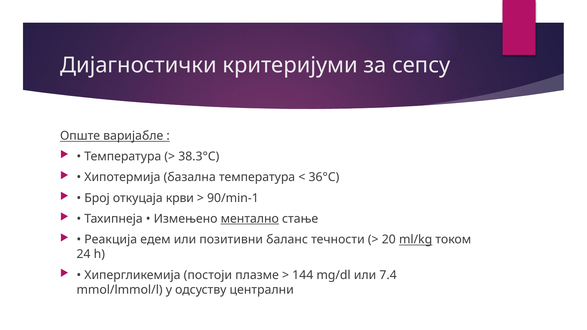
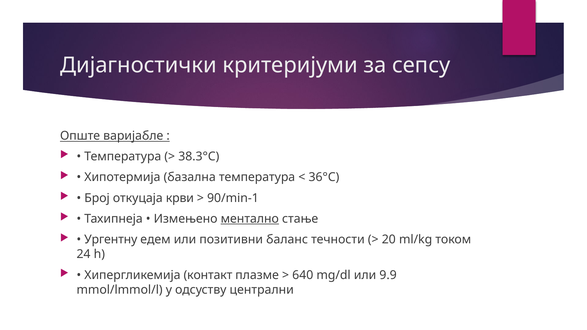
Реакција: Реакција -> Ургентну
ml/kg underline: present -> none
постоји: постоји -> контакт
144: 144 -> 640
7.4: 7.4 -> 9.9
